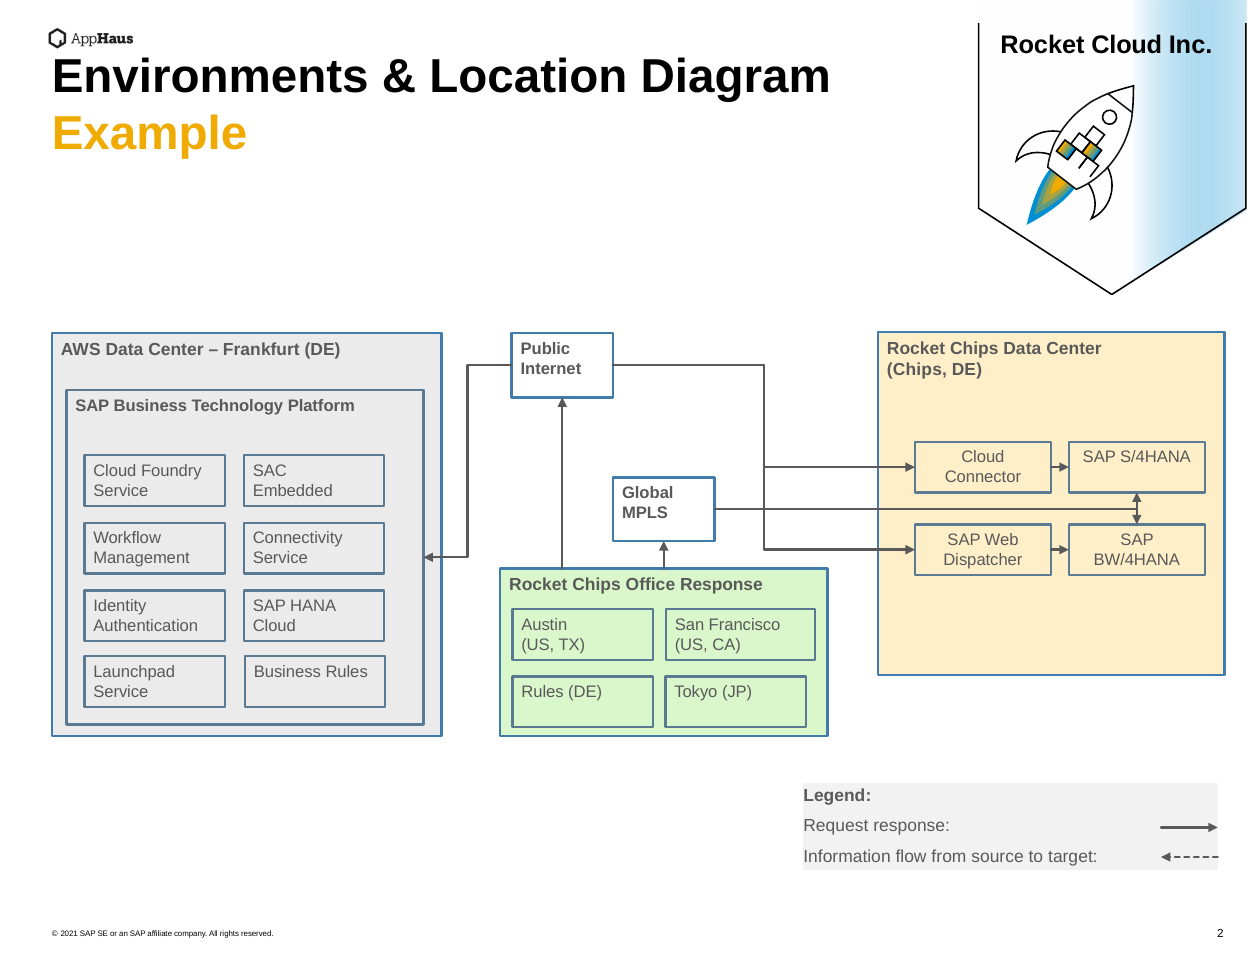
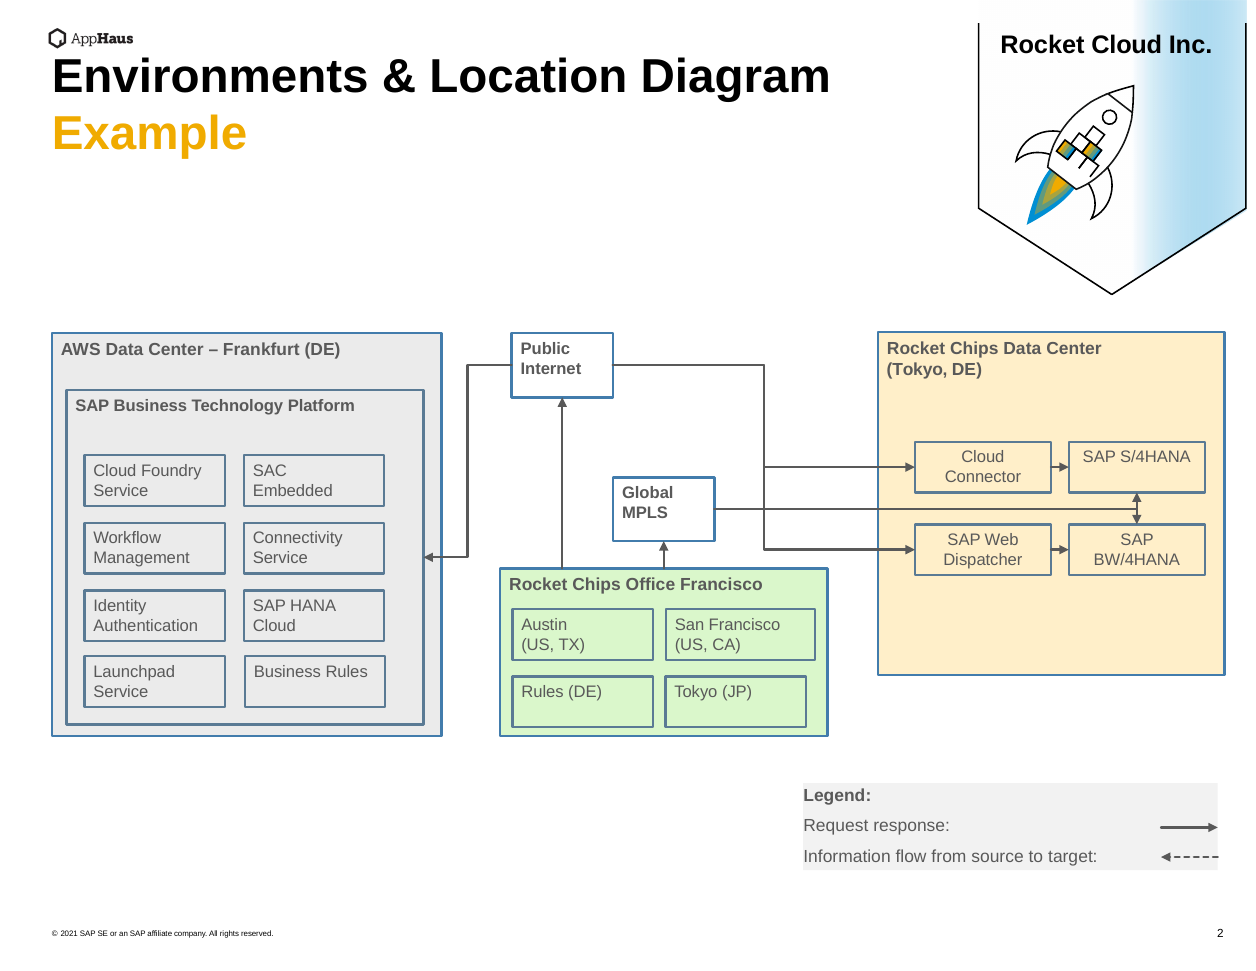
Chips at (917, 369): Chips -> Tokyo
Office Response: Response -> Francisco
